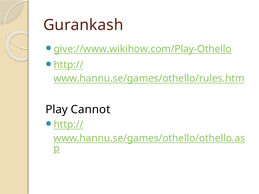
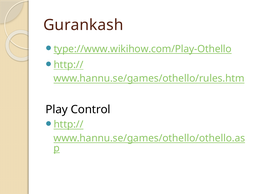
give://www.wikihow.com/Play-Othello: give://www.wikihow.com/Play-Othello -> type://www.wikihow.com/Play-Othello
Cannot: Cannot -> Control
